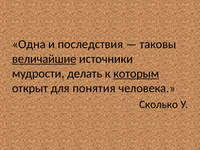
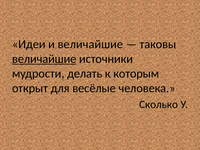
Одна: Одна -> Идеи
и последствия: последствия -> величайшие
которым underline: present -> none
понятия: понятия -> весёлые
